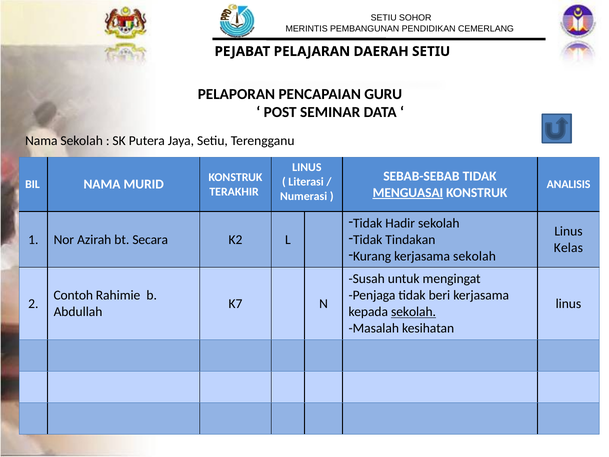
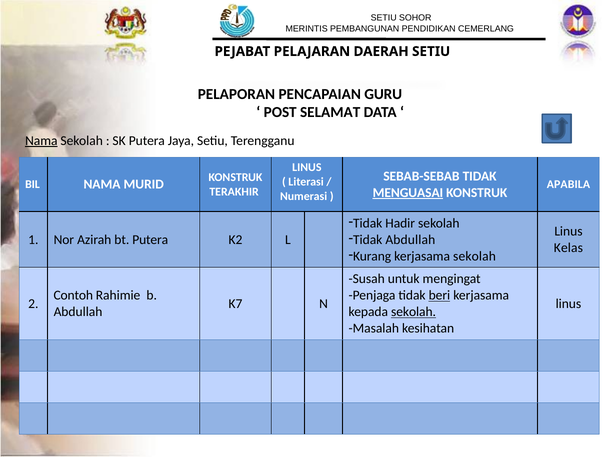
SEMINAR: SEMINAR -> SELAMAT
Nama at (41, 141) underline: none -> present
ANALISIS: ANALISIS -> APABILA
Tidak Tindakan: Tindakan -> Abdullah
bt Secara: Secara -> Putera
beri underline: none -> present
